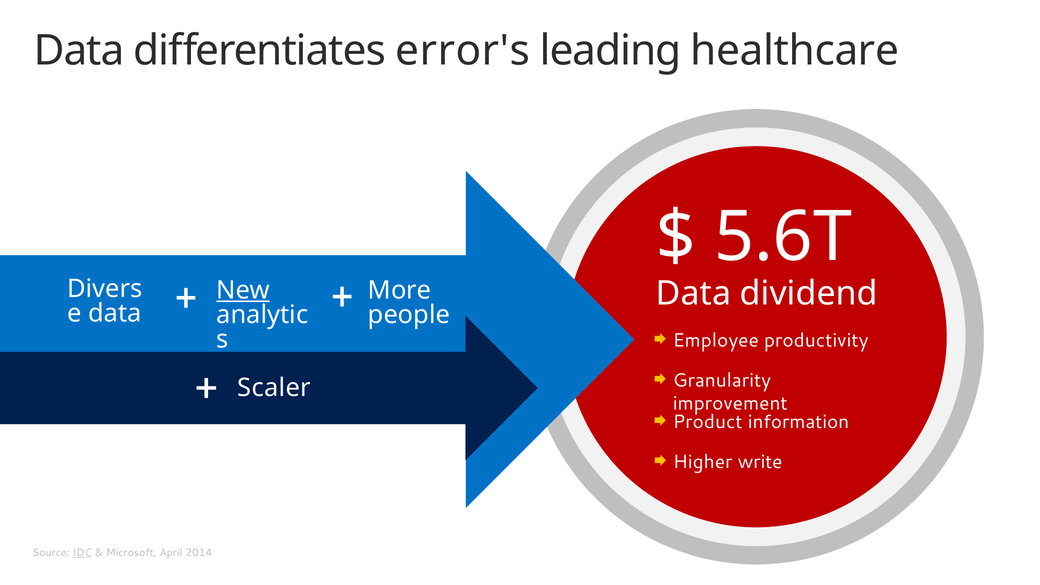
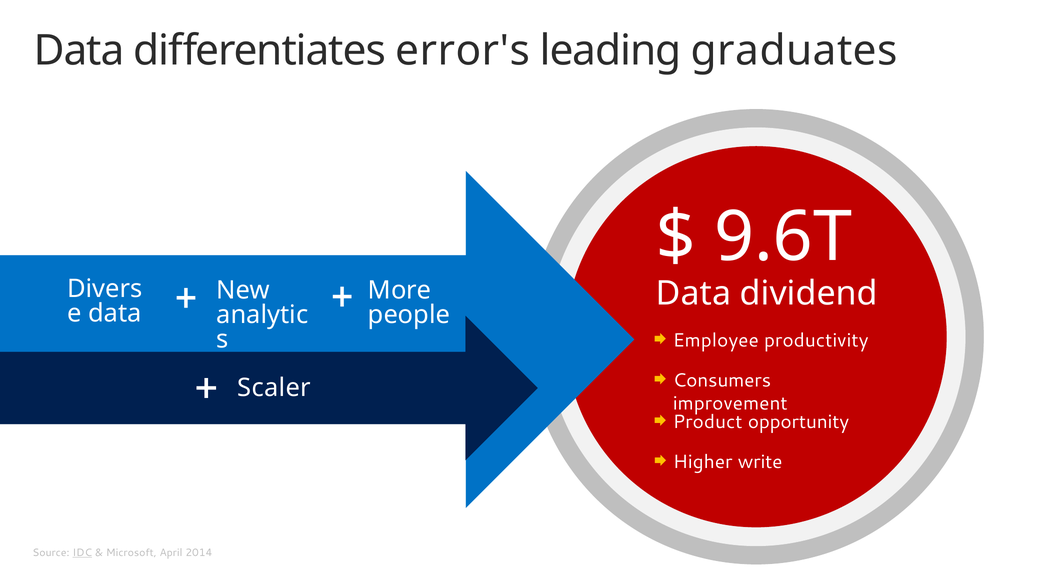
healthcare: healthcare -> graduates
5.6T: 5.6T -> 9.6T
New underline: present -> none
Granularity: Granularity -> Consumers
information: information -> opportunity
